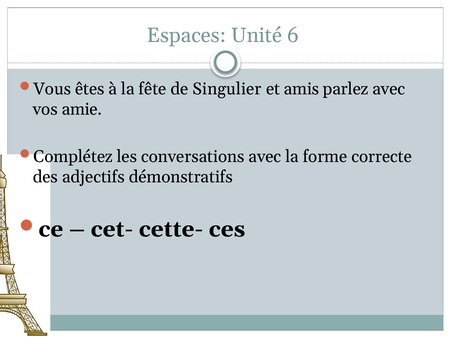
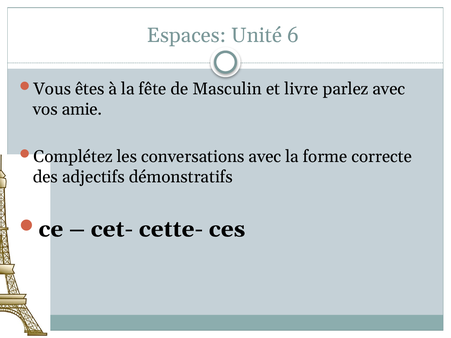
Singulier: Singulier -> Masculin
amis: amis -> livre
